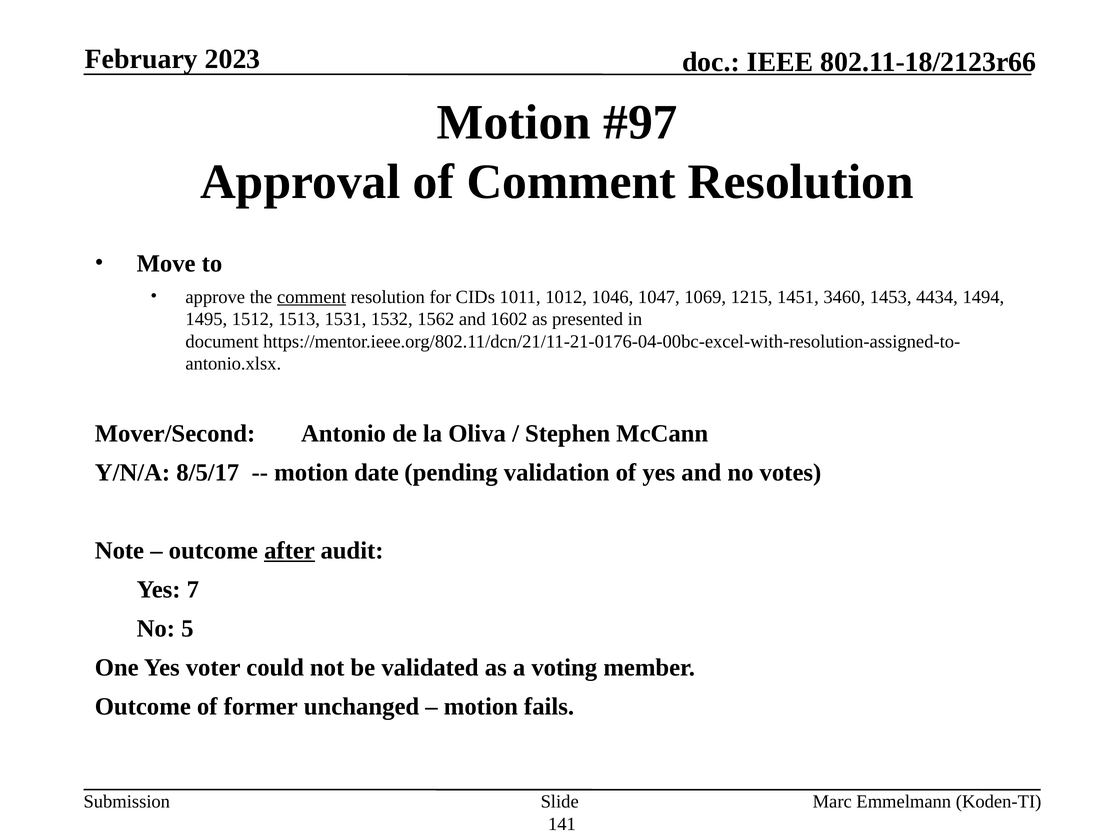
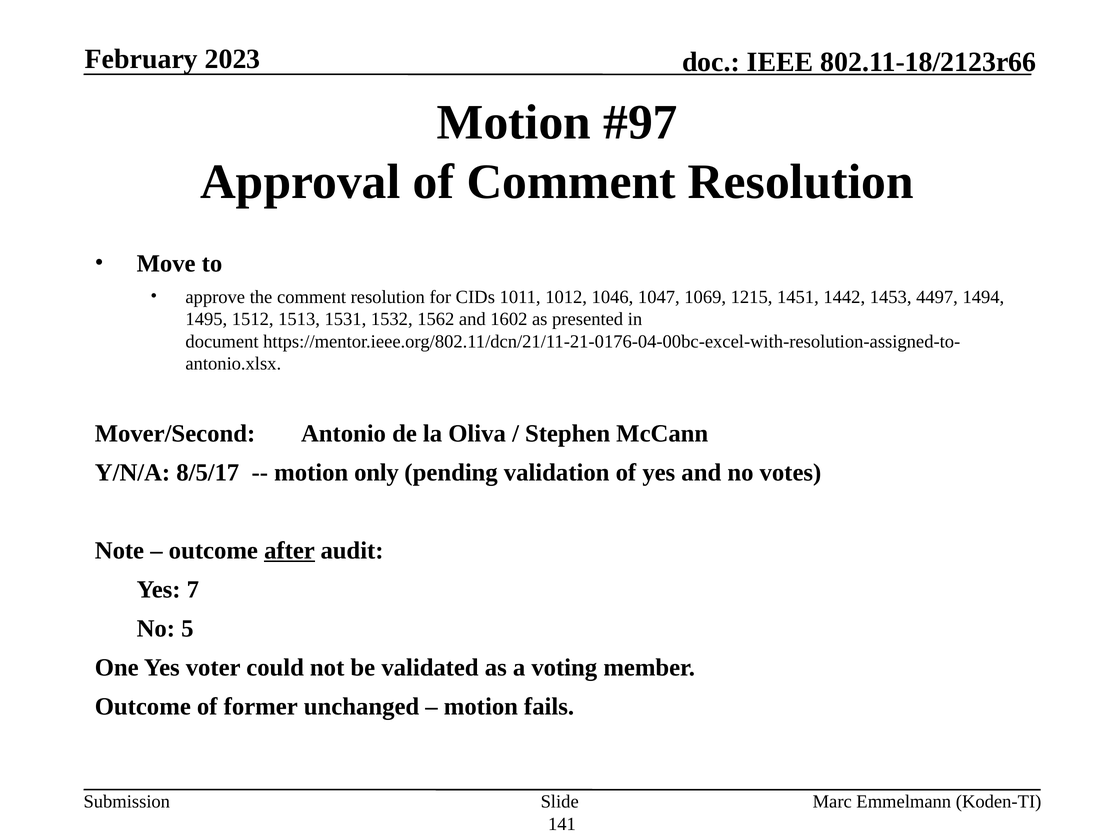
comment at (312, 297) underline: present -> none
3460: 3460 -> 1442
4434: 4434 -> 4497
date: date -> only
